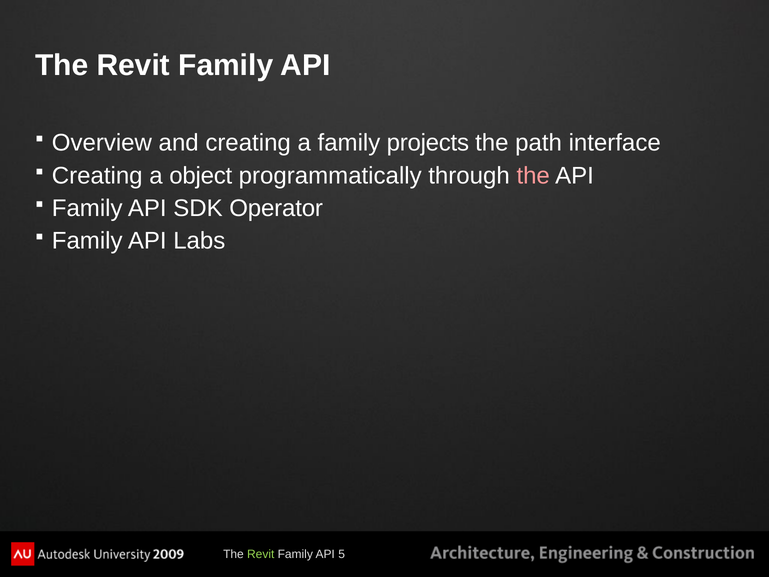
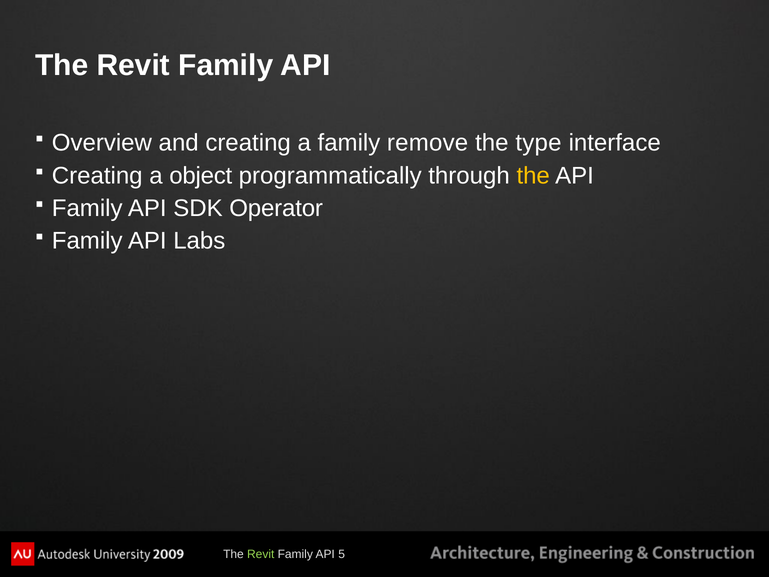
projects: projects -> remove
path: path -> type
the at (533, 176) colour: pink -> yellow
